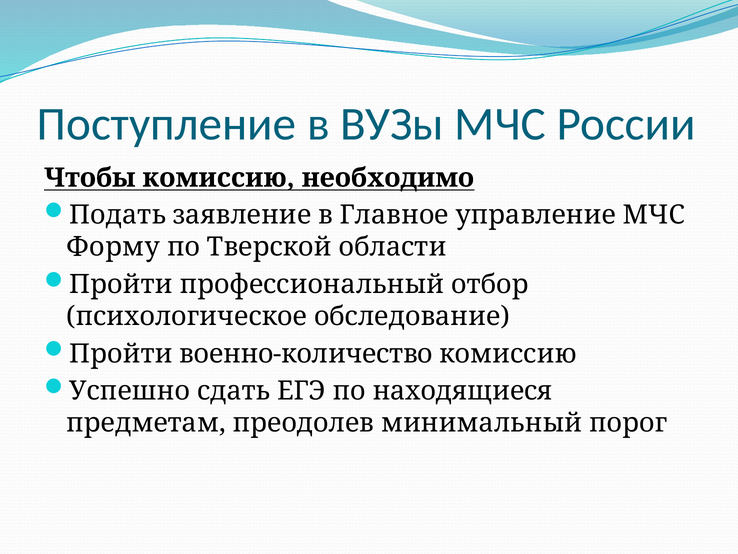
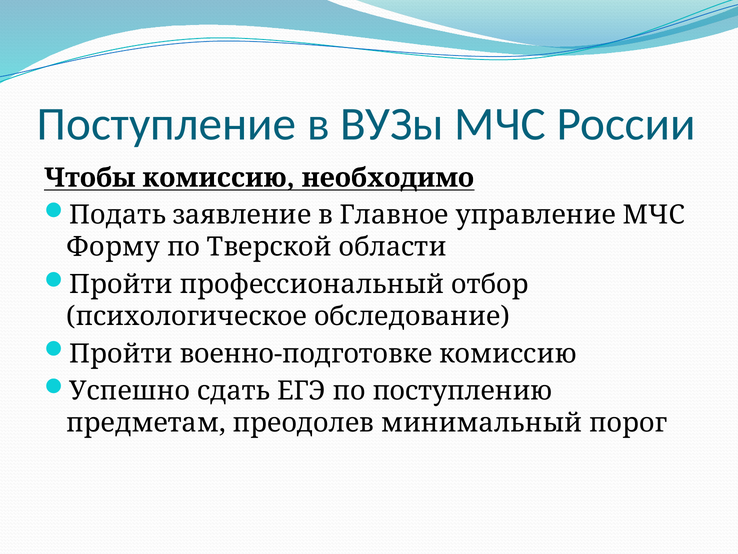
военно-количество: военно-количество -> военно-подготовке
находящиеся: находящиеся -> поступлению
